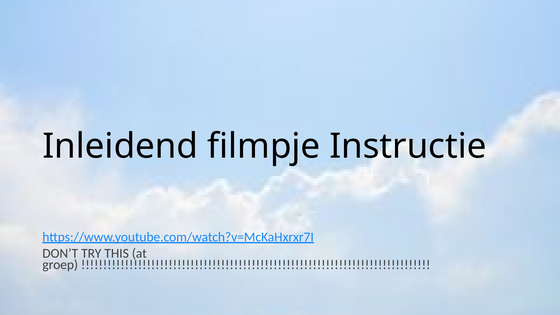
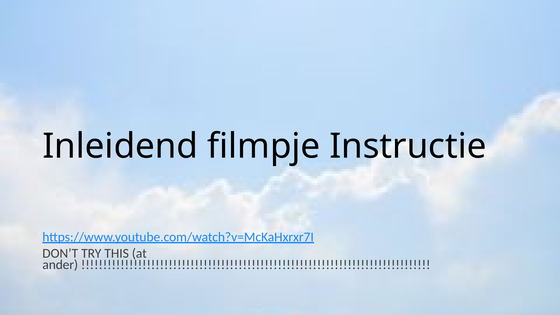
groep: groep -> ander
